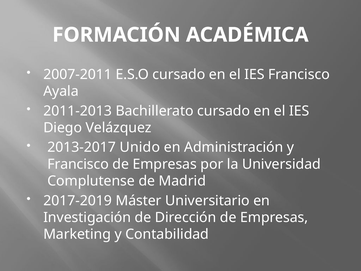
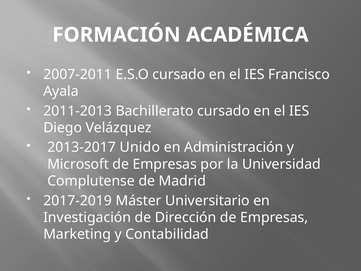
Francisco at (78, 164): Francisco -> Microsoft
